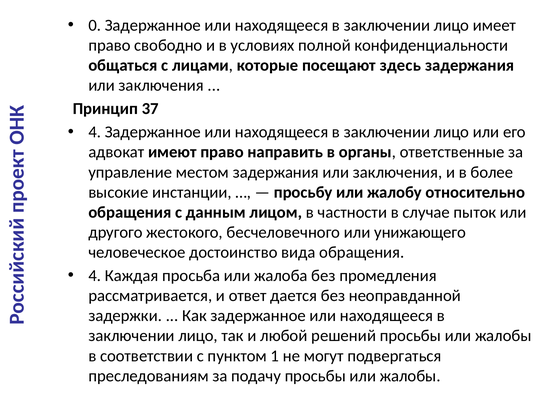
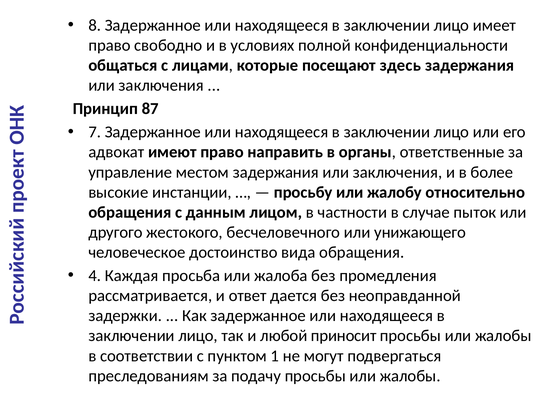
0: 0 -> 8
37: 37 -> 87
4 at (95, 132): 4 -> 7
решений: решений -> приносит
